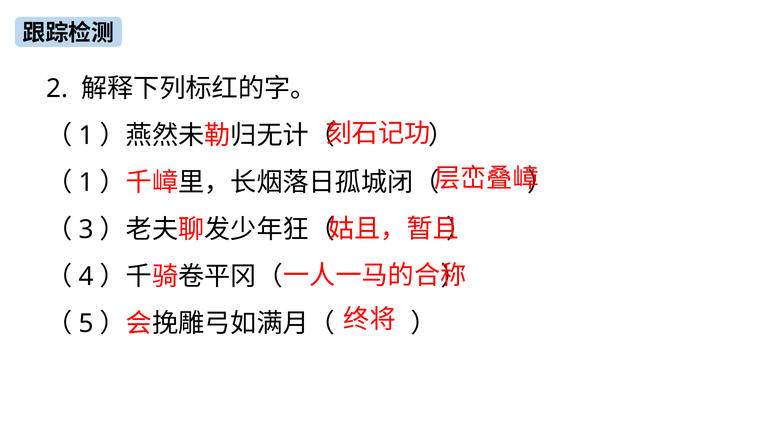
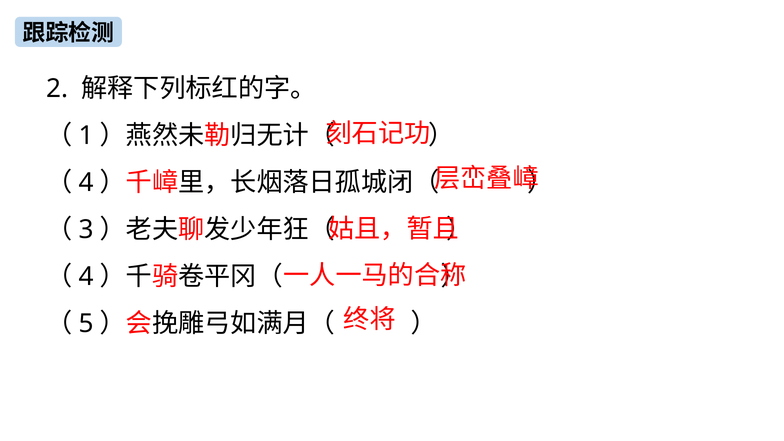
1 at (86, 183): 1 -> 4
